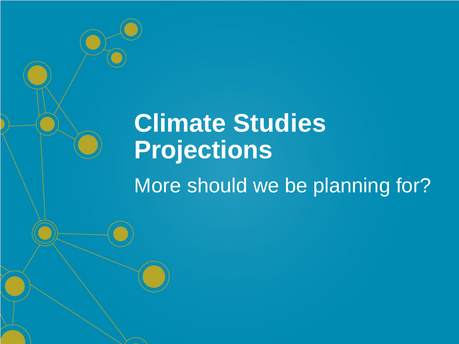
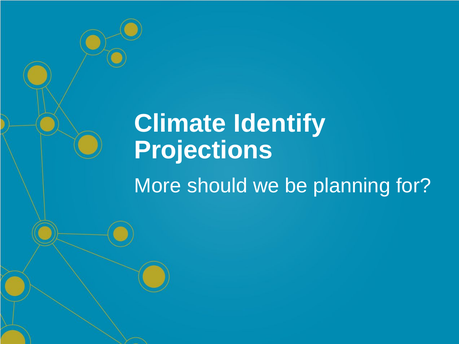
Studies: Studies -> Identify
